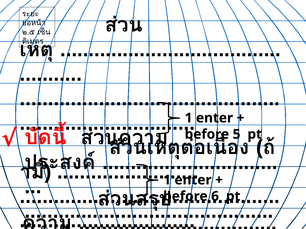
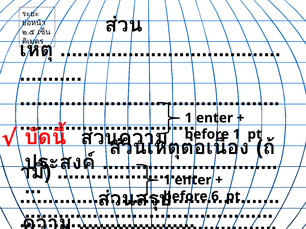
before 5: 5 -> 1
